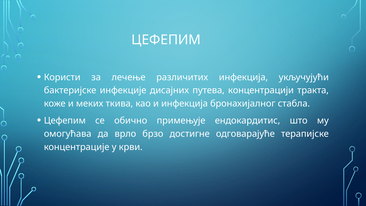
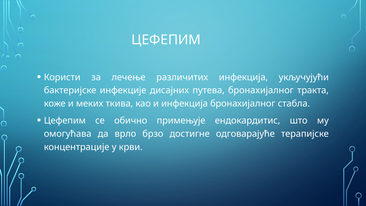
путева концентрацији: концентрацији -> бронахијалног
